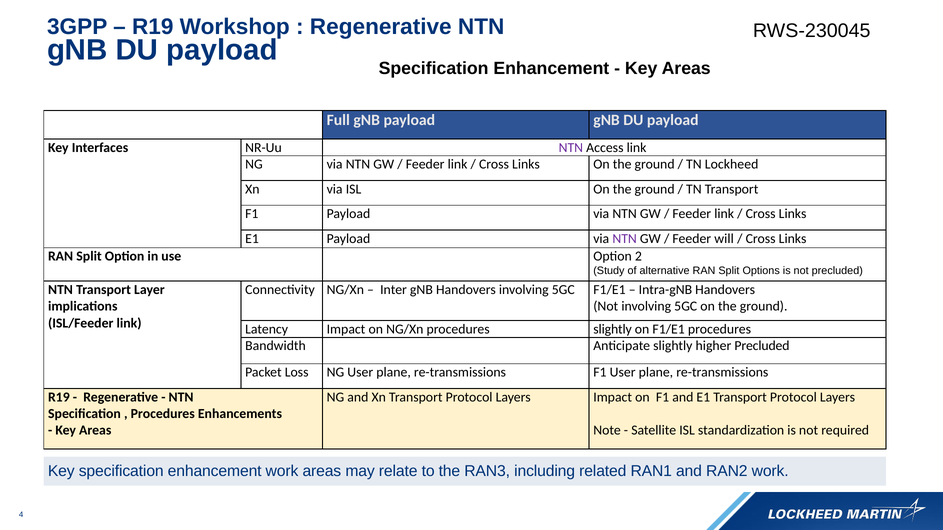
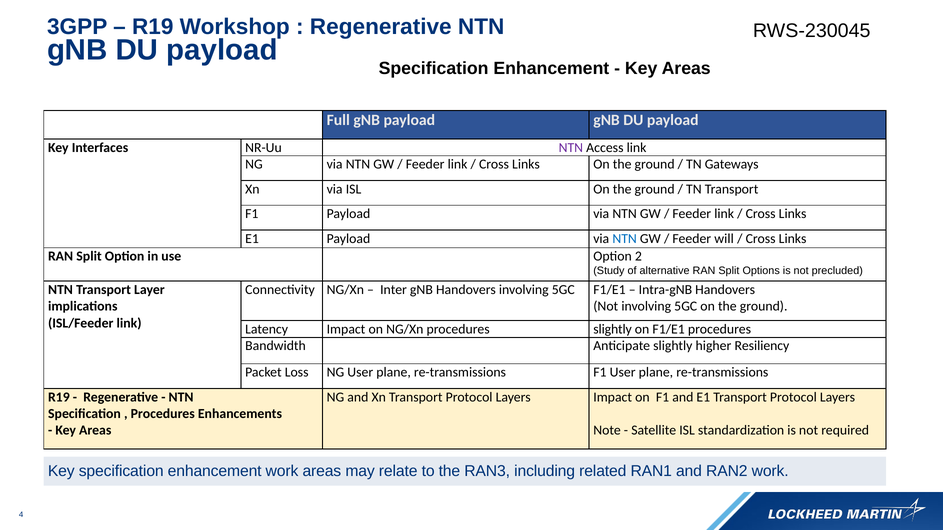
Lockheed: Lockheed -> Gateways
NTN at (625, 239) colour: purple -> blue
higher Precluded: Precluded -> Resiliency
